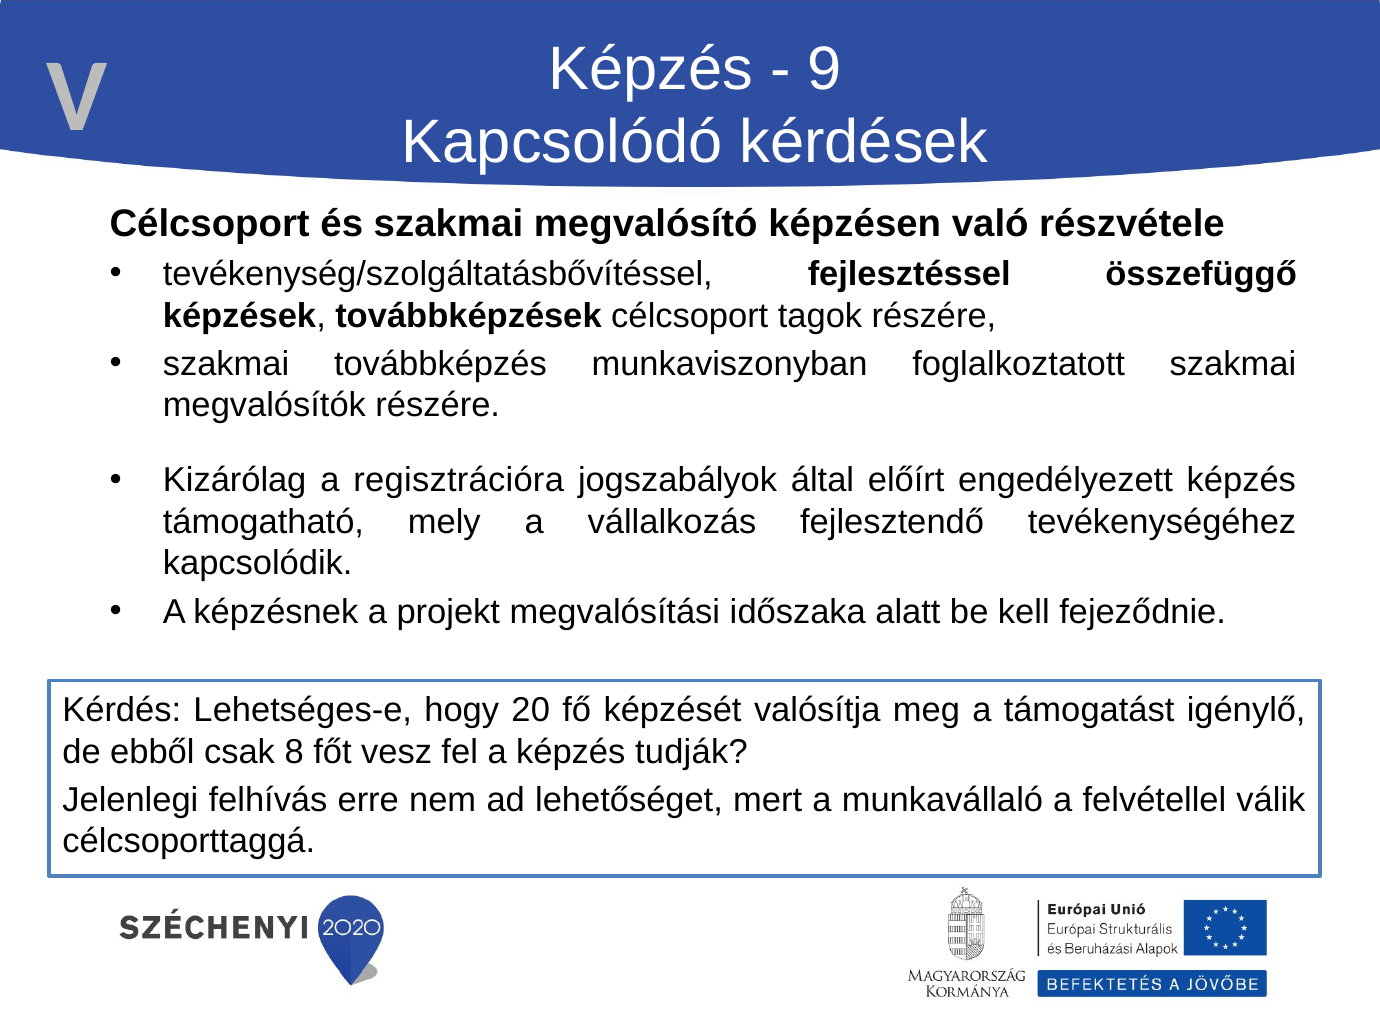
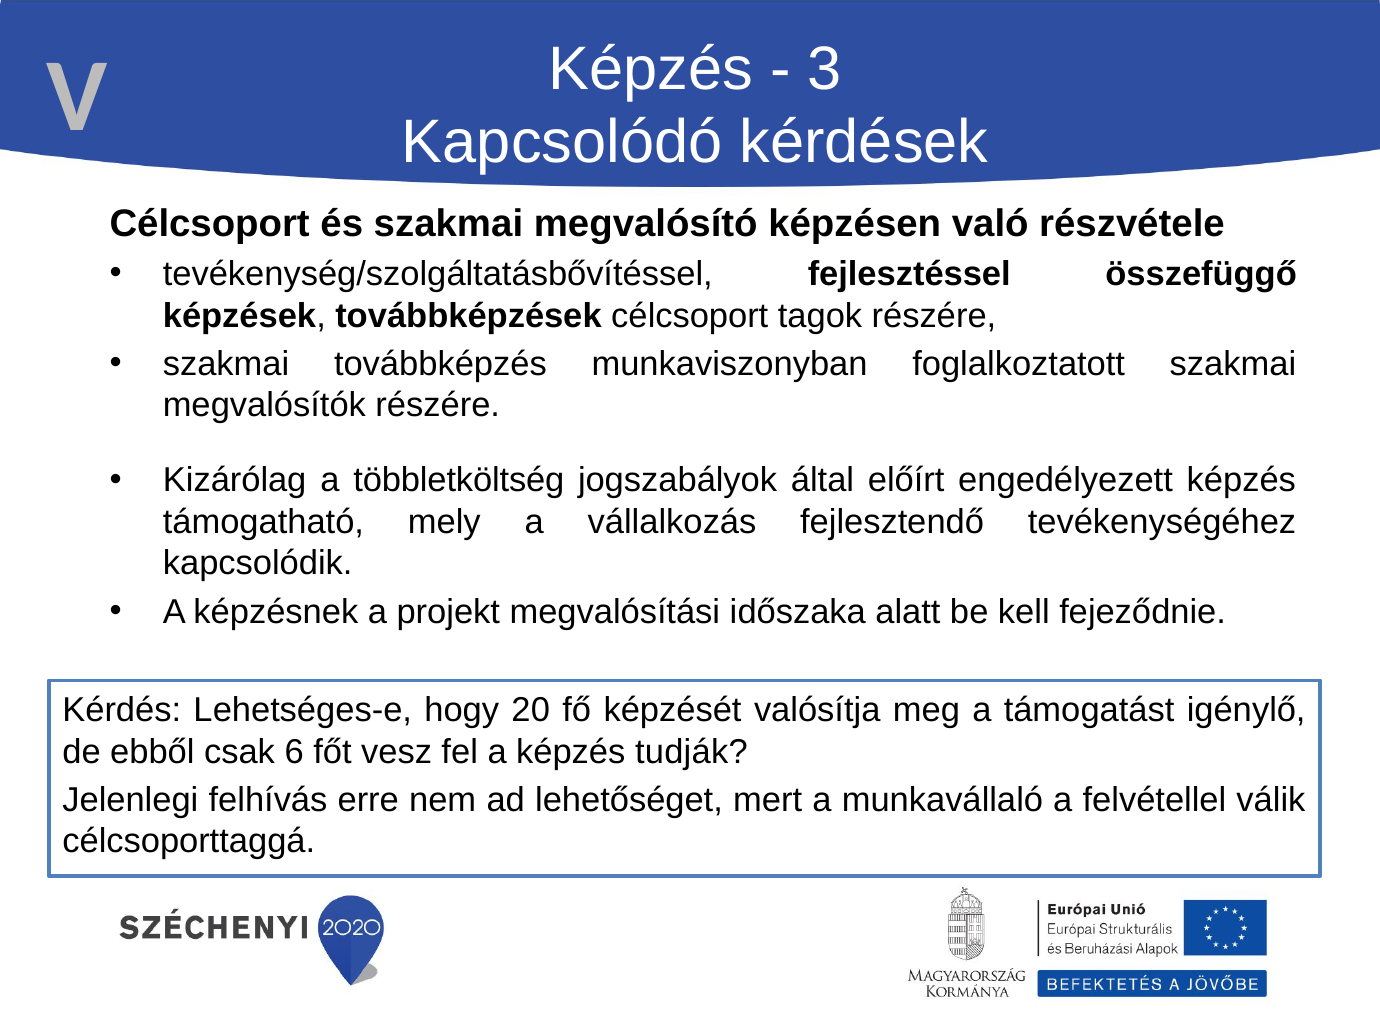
9: 9 -> 3
regisztrációra: regisztrációra -> többletköltség
8: 8 -> 6
